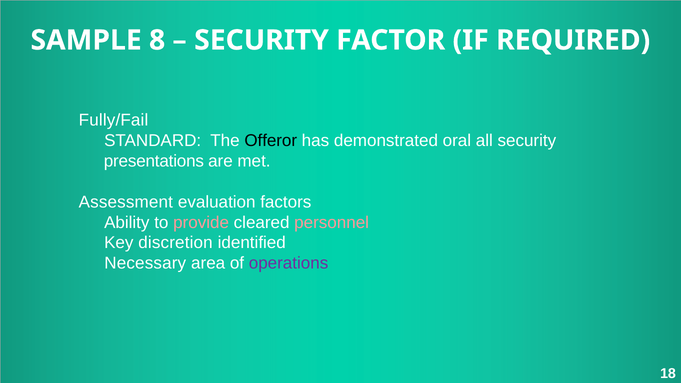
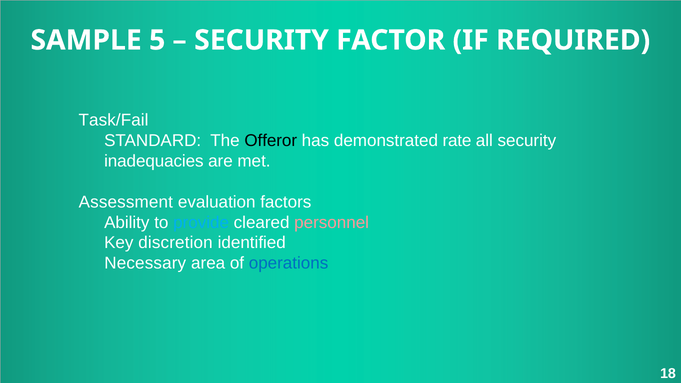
8: 8 -> 5
Fully/Fail: Fully/Fail -> Task/Fail
oral: oral -> rate
presentations: presentations -> inadequacies
provide colour: pink -> light blue
operations colour: purple -> blue
